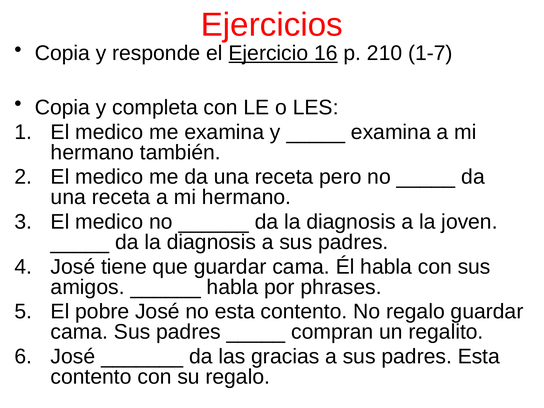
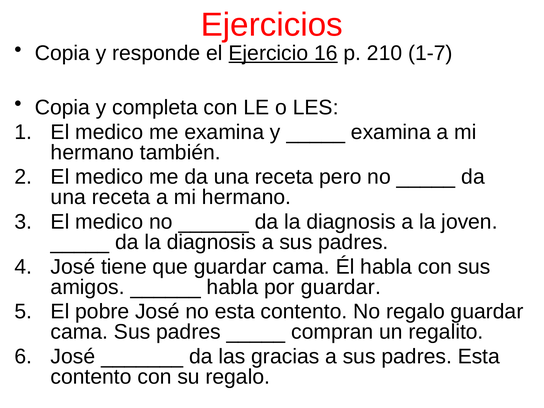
por phrases: phrases -> guardar
